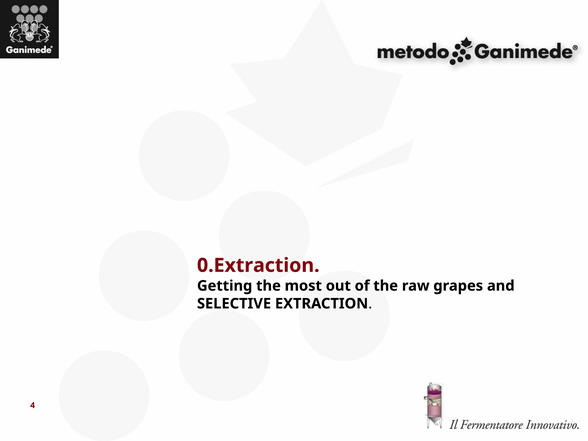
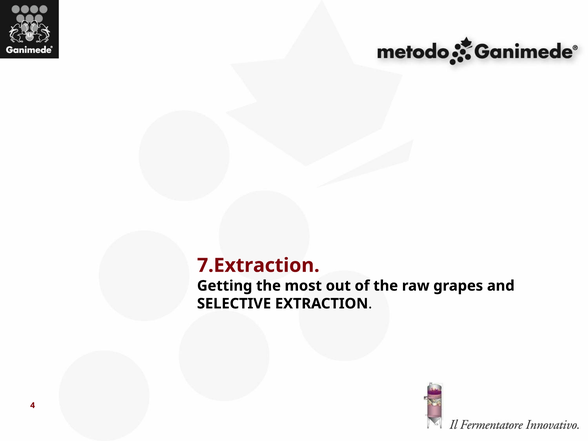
0.Extraction: 0.Extraction -> 7.Extraction
